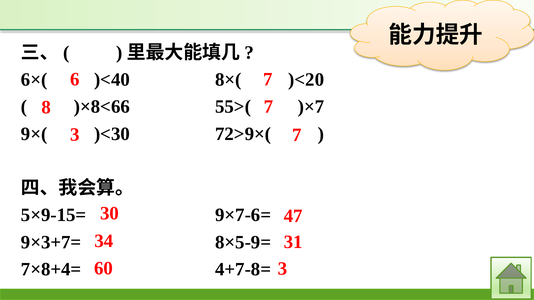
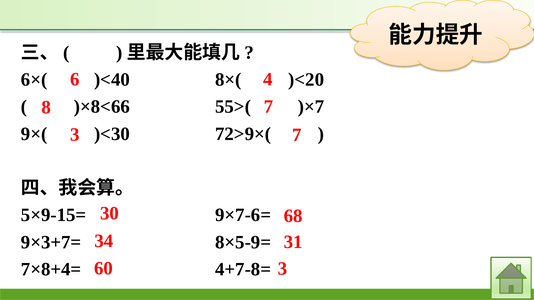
6 7: 7 -> 4
47: 47 -> 68
